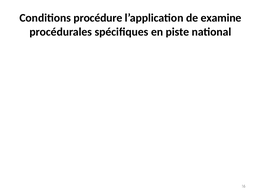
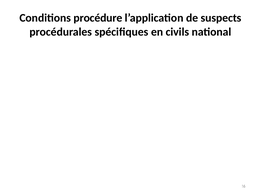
examine: examine -> suspects
piste: piste -> civils
